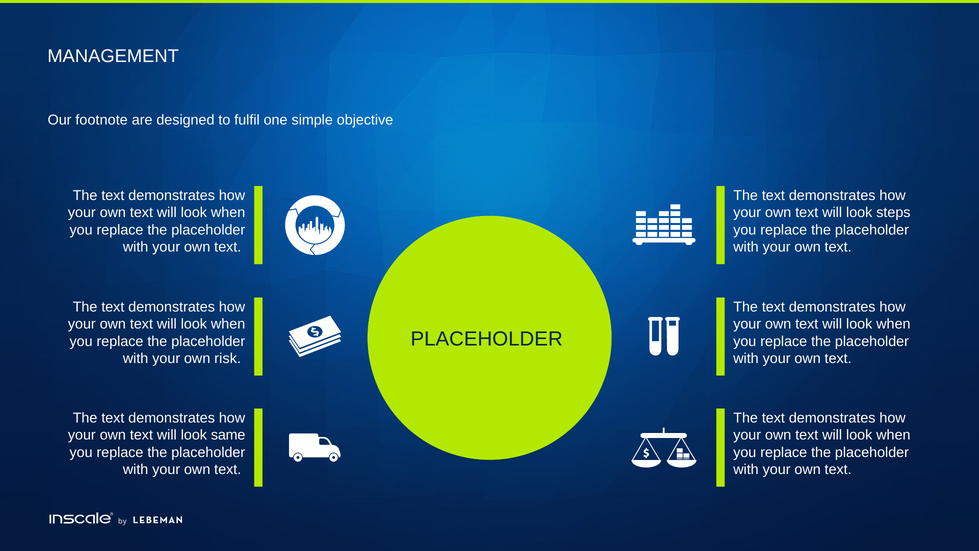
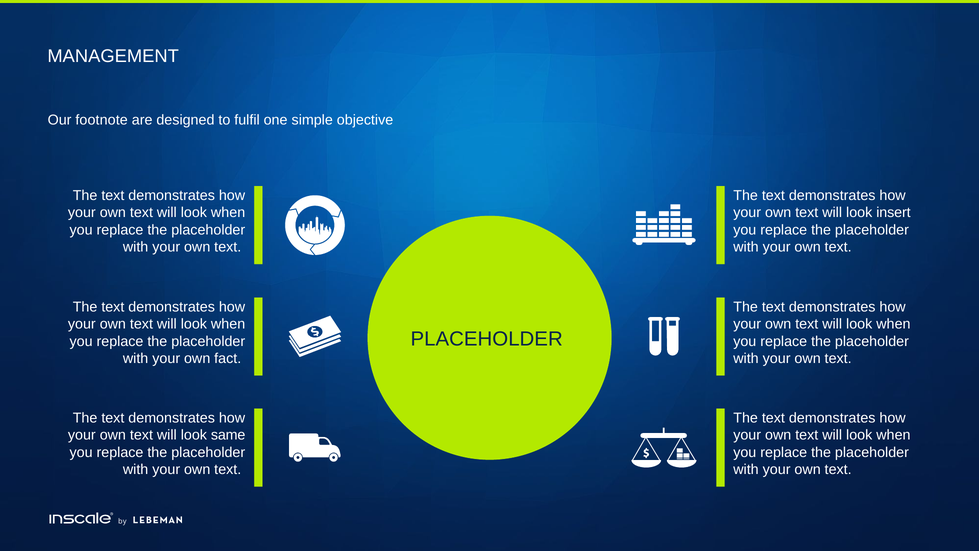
steps: steps -> insert
risk: risk -> fact
